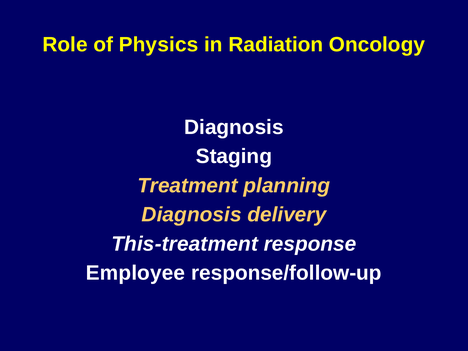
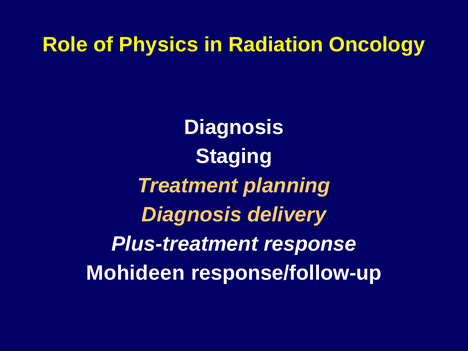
This-treatment: This-treatment -> Plus-treatment
Employee: Employee -> Mohideen
